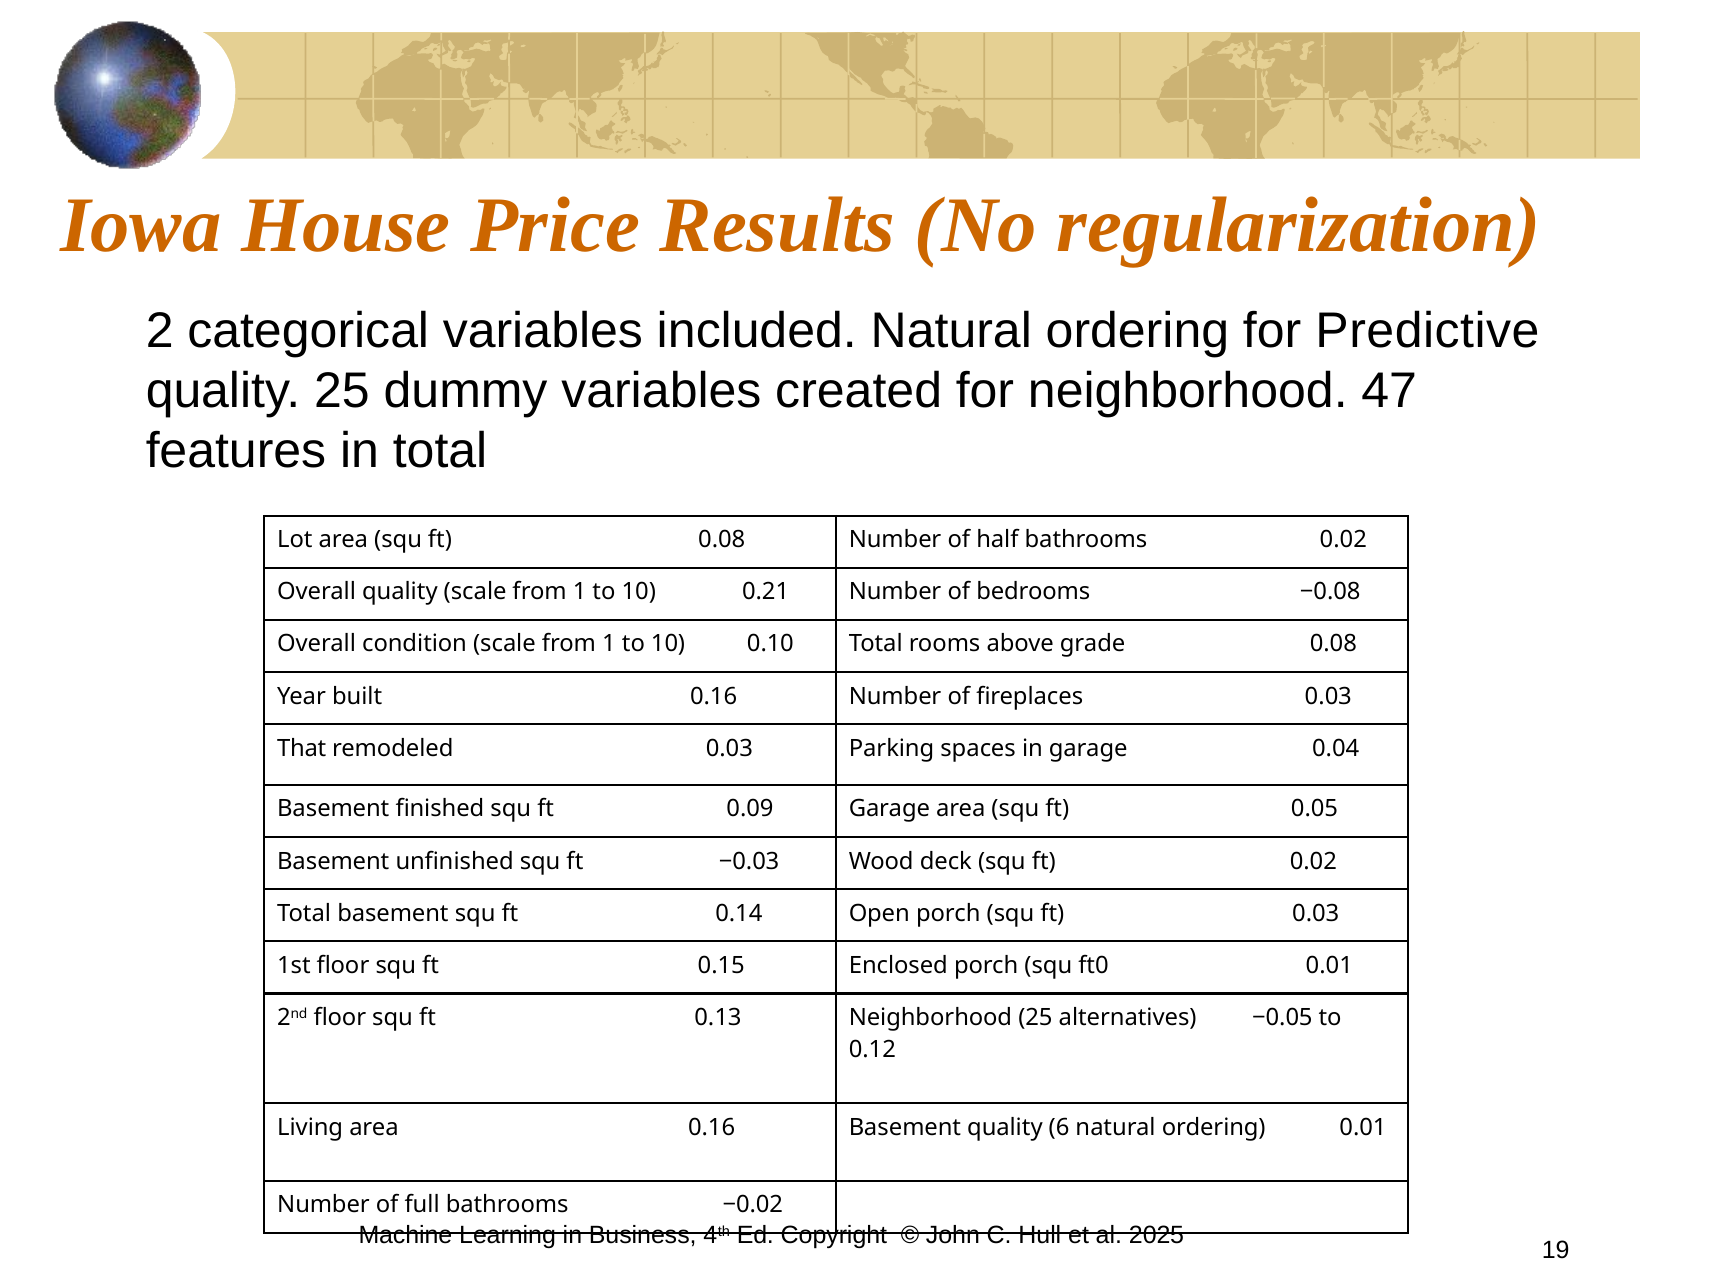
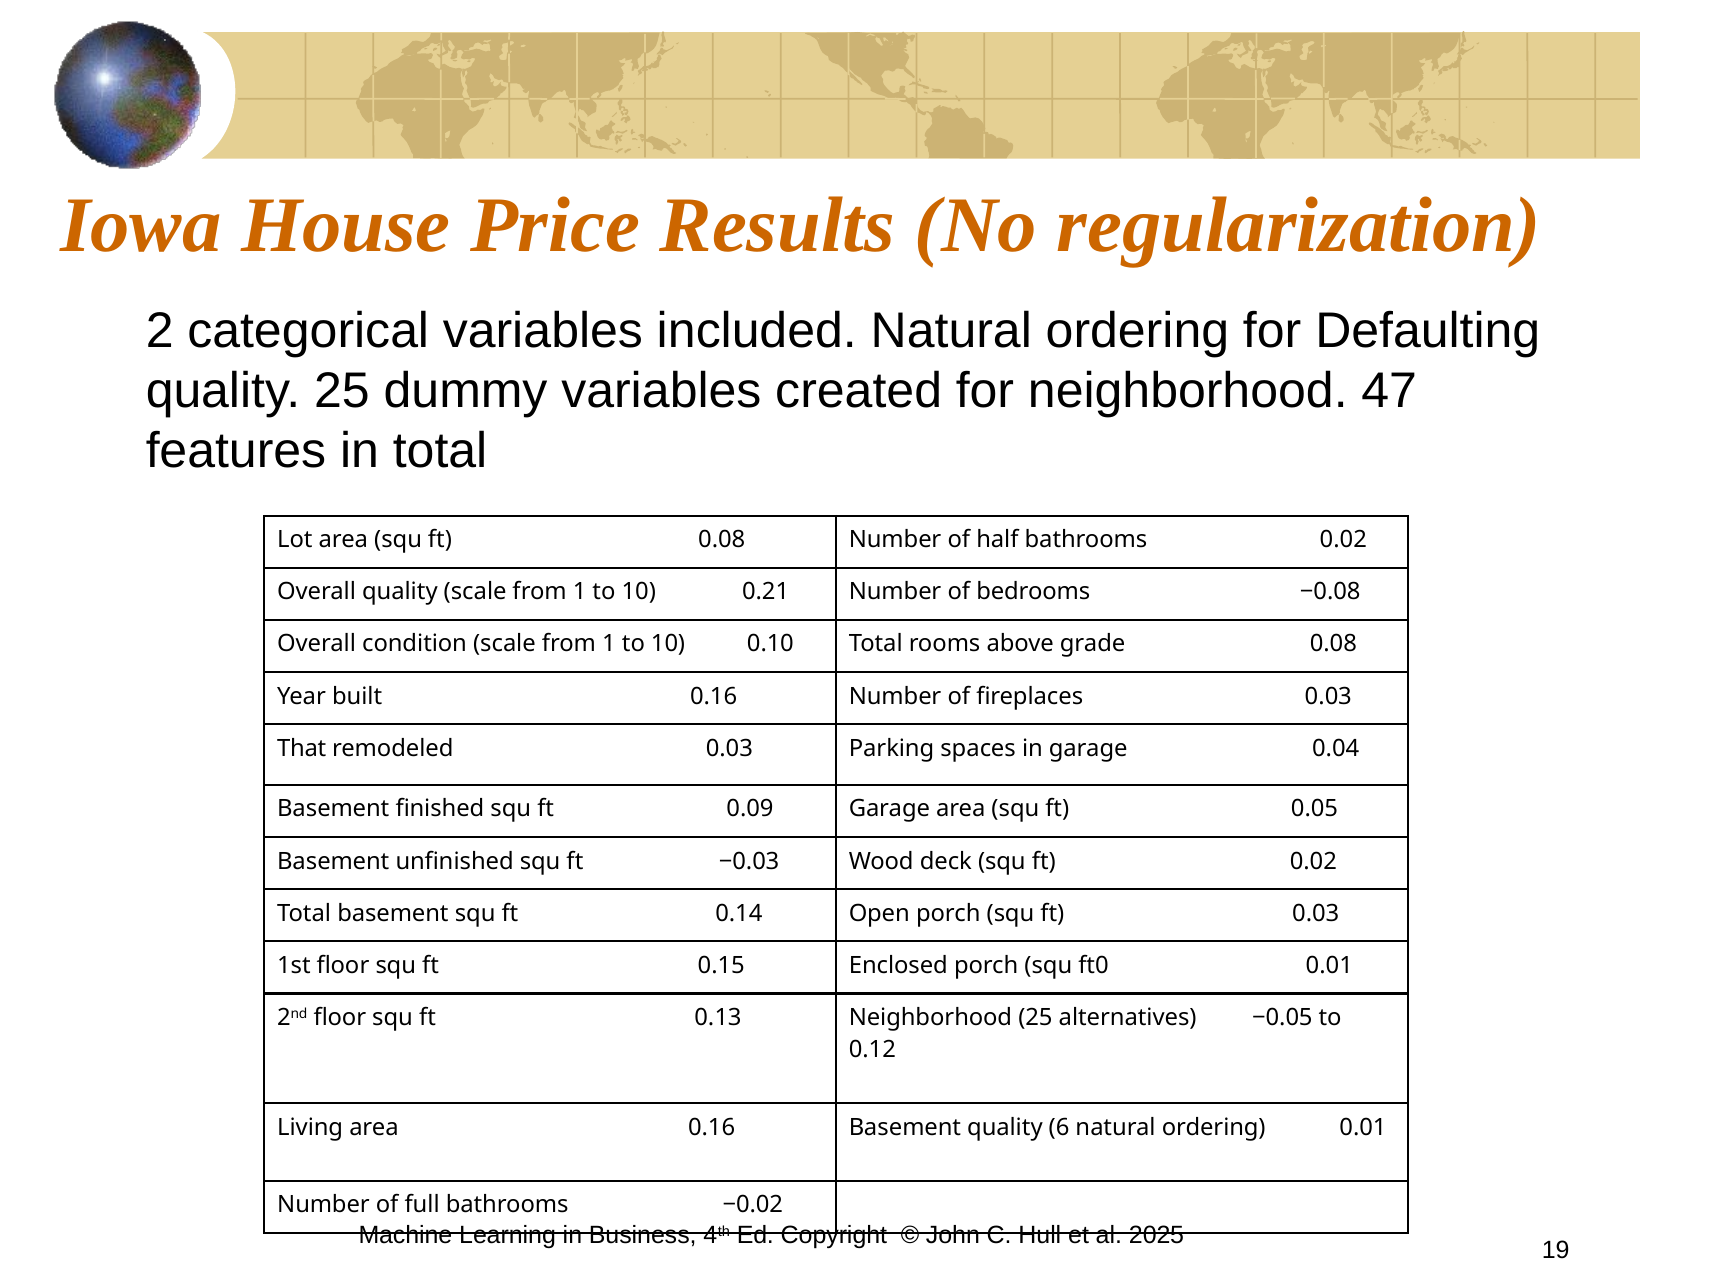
Predictive: Predictive -> Defaulting
